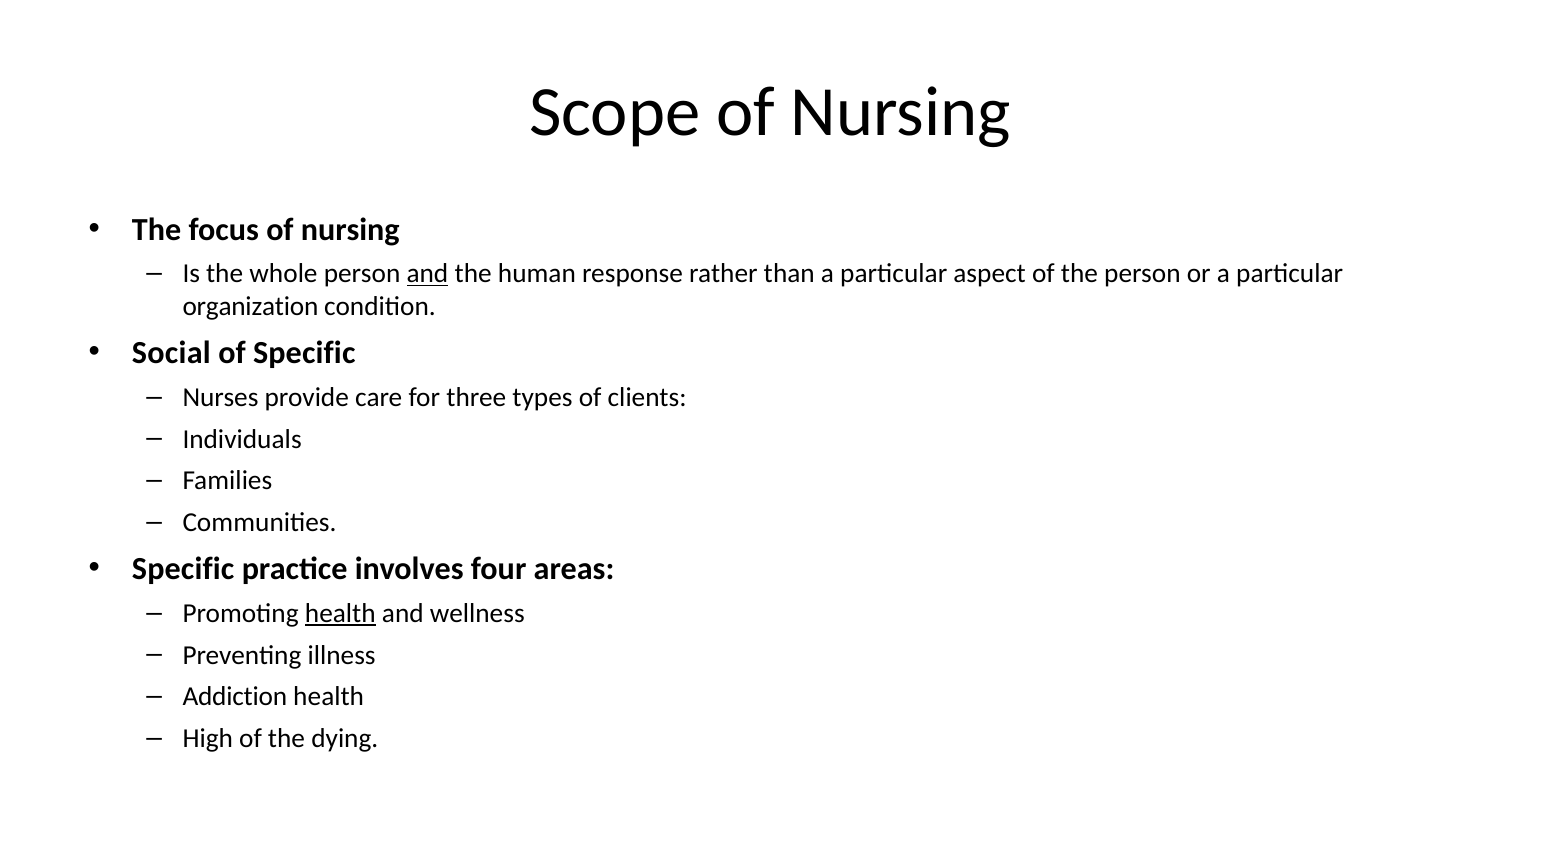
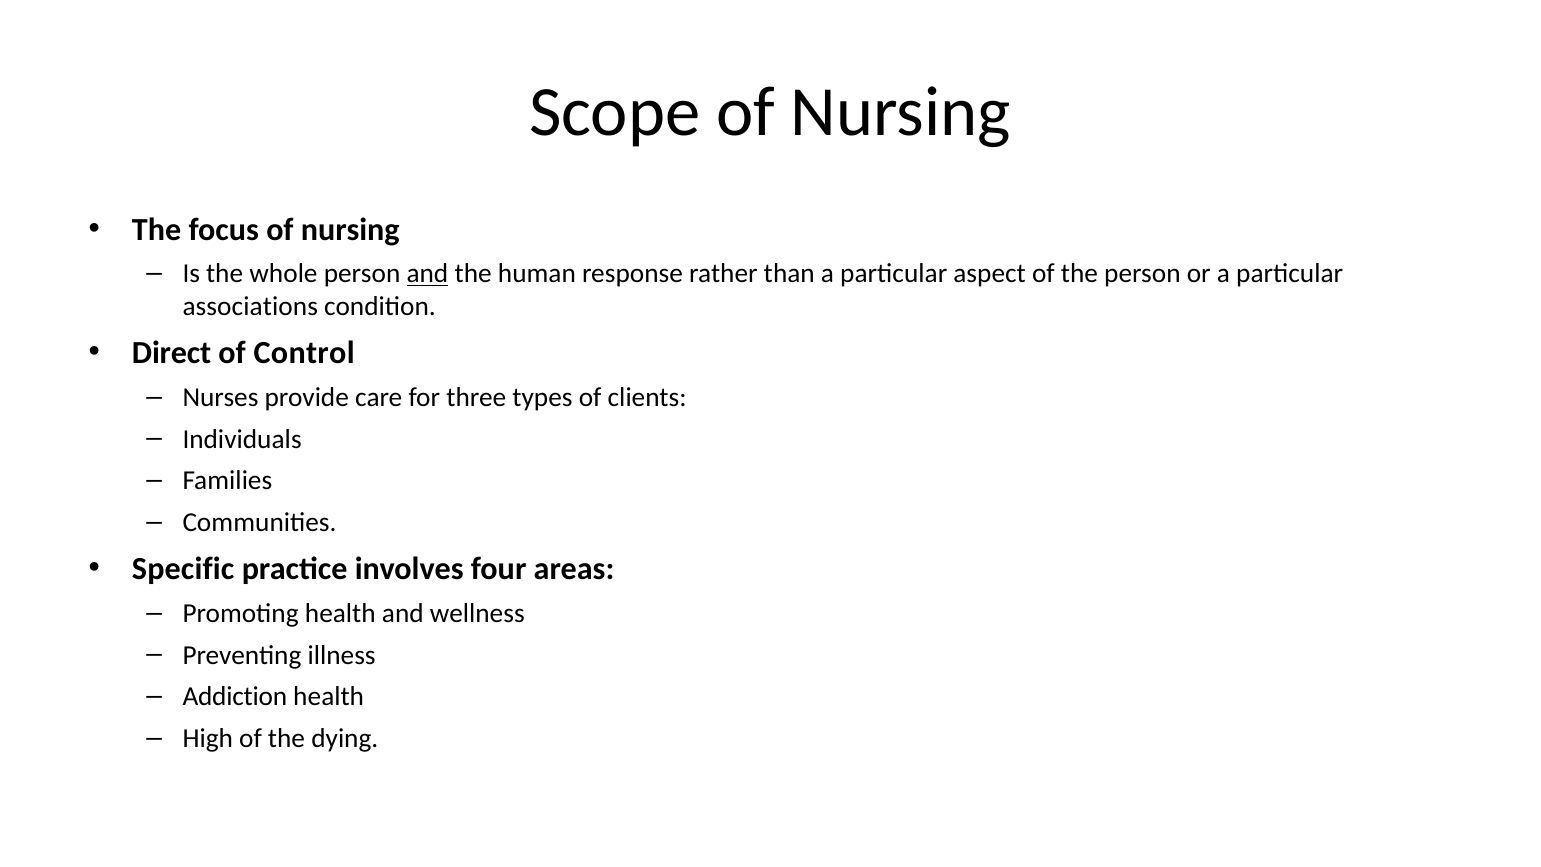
organization: organization -> associations
Social: Social -> Direct
of Specific: Specific -> Control
health at (340, 613) underline: present -> none
